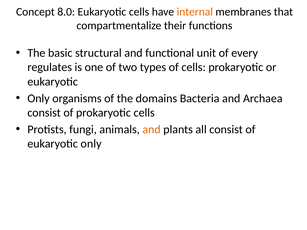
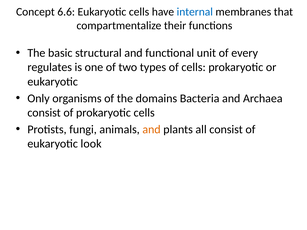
8.0: 8.0 -> 6.6
internal colour: orange -> blue
eukaryotic only: only -> look
